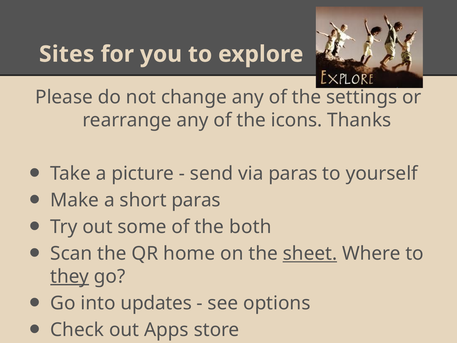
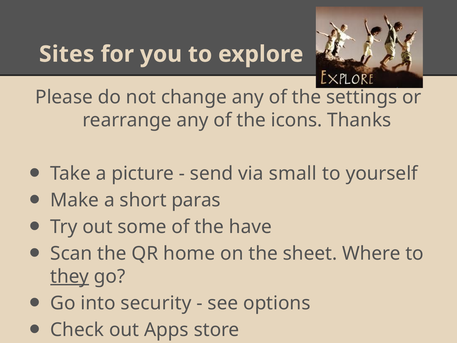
via paras: paras -> small
both: both -> have
sheet underline: present -> none
updates: updates -> security
